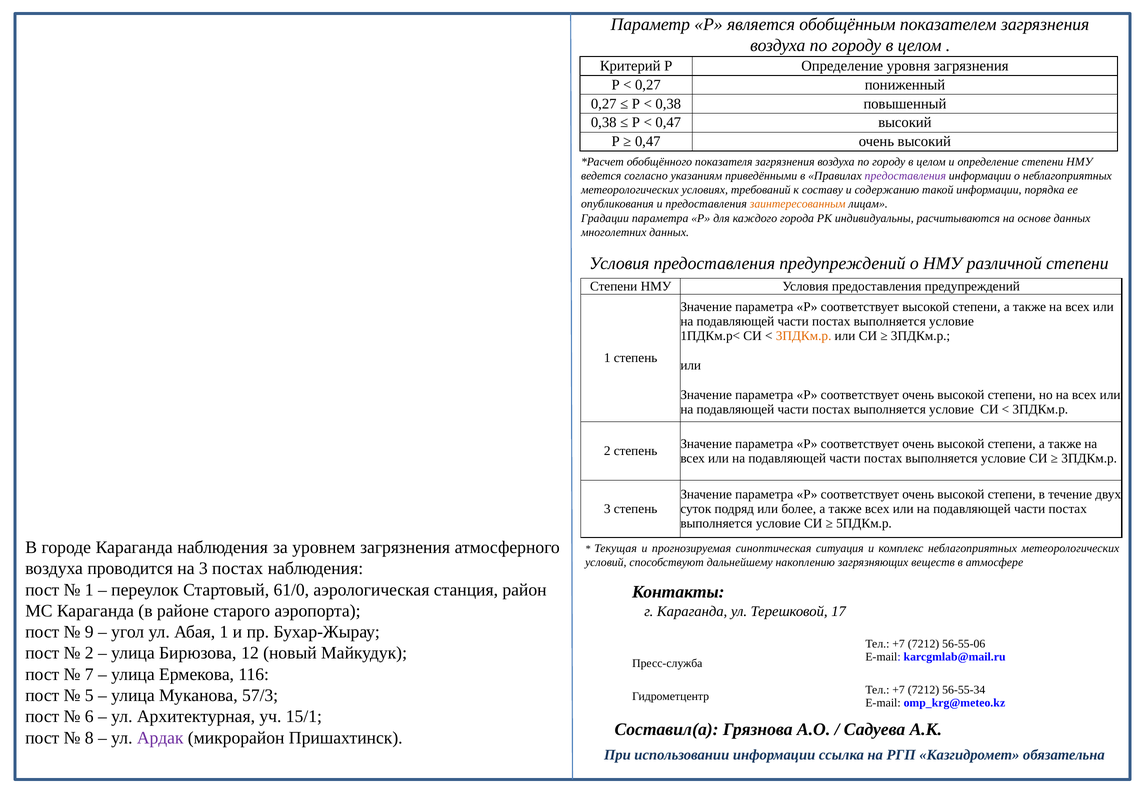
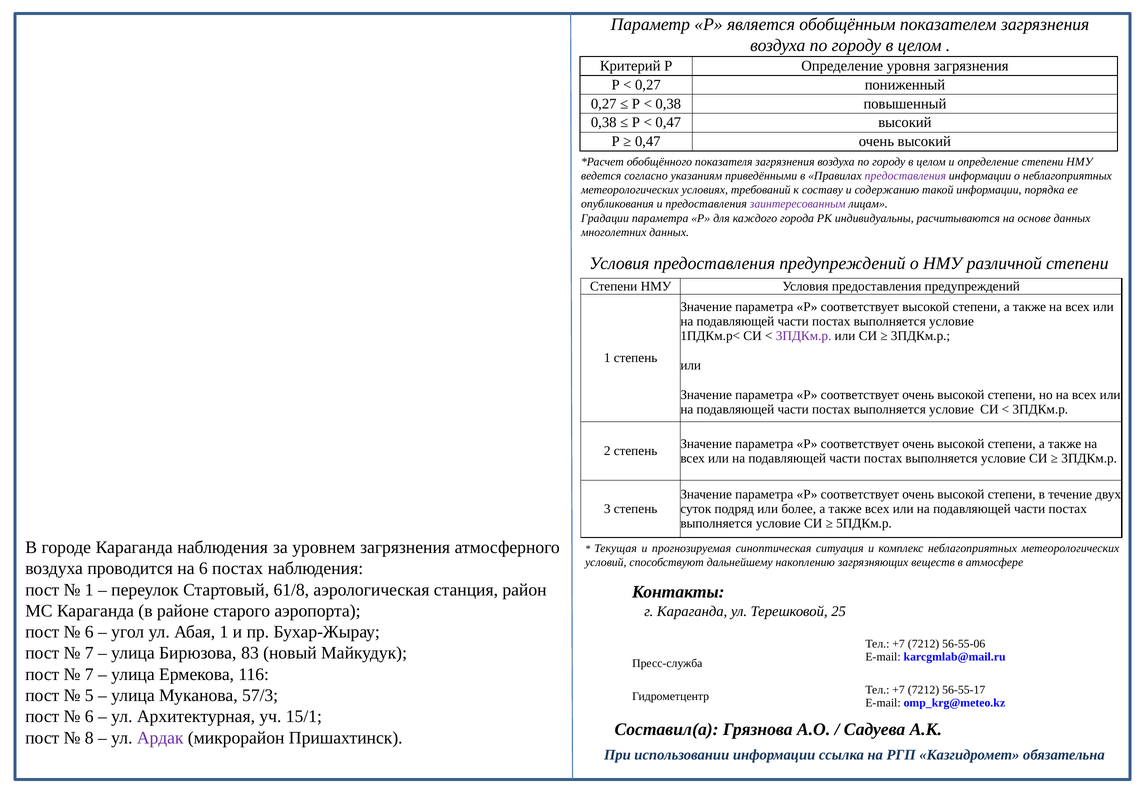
заинтересованным colour: orange -> purple
3ПДКм.р at (804, 336) colour: orange -> purple
на 3: 3 -> 6
61/0: 61/0 -> 61/8
17: 17 -> 25
9 at (89, 632): 9 -> 6
2 at (89, 653): 2 -> 7
12: 12 -> 83
56-55-34: 56-55-34 -> 56-55-17
